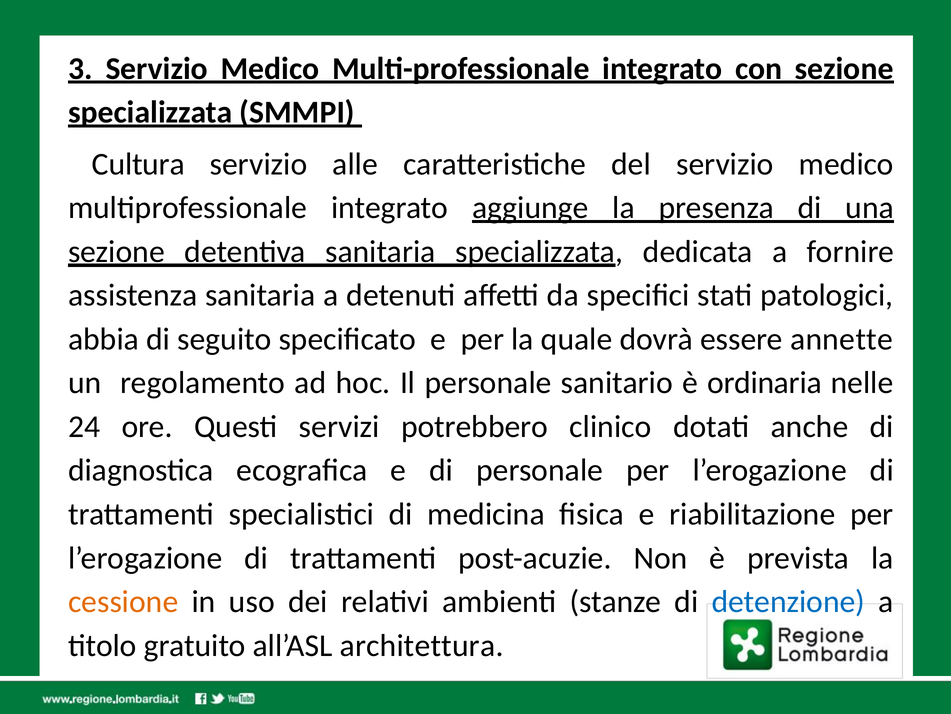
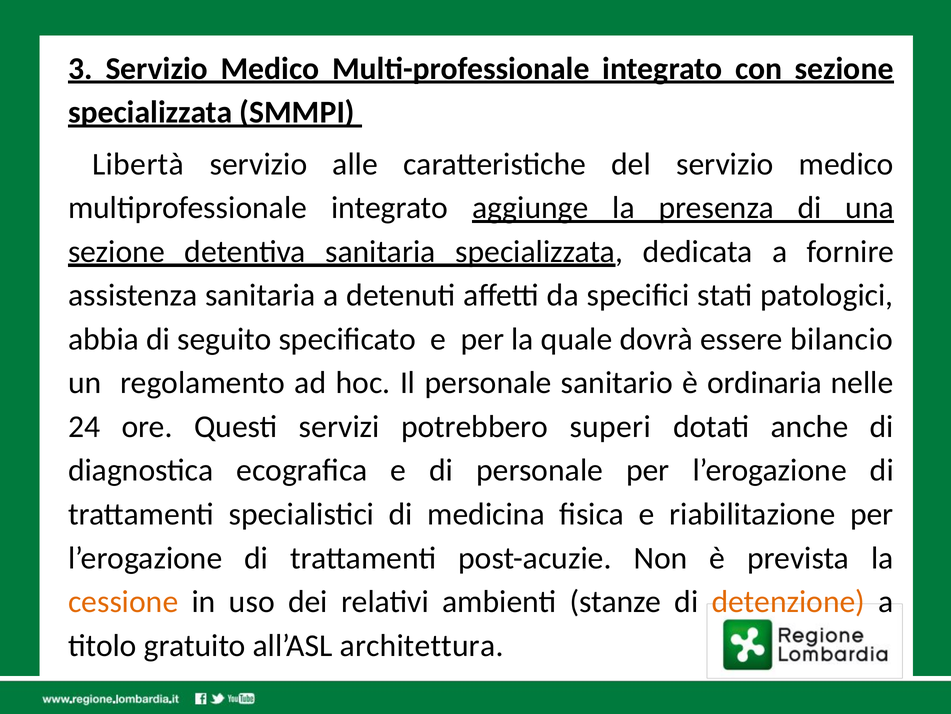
Cultura: Cultura -> Libertà
annette: annette -> bilancio
clinico: clinico -> superi
detenzione colour: blue -> orange
